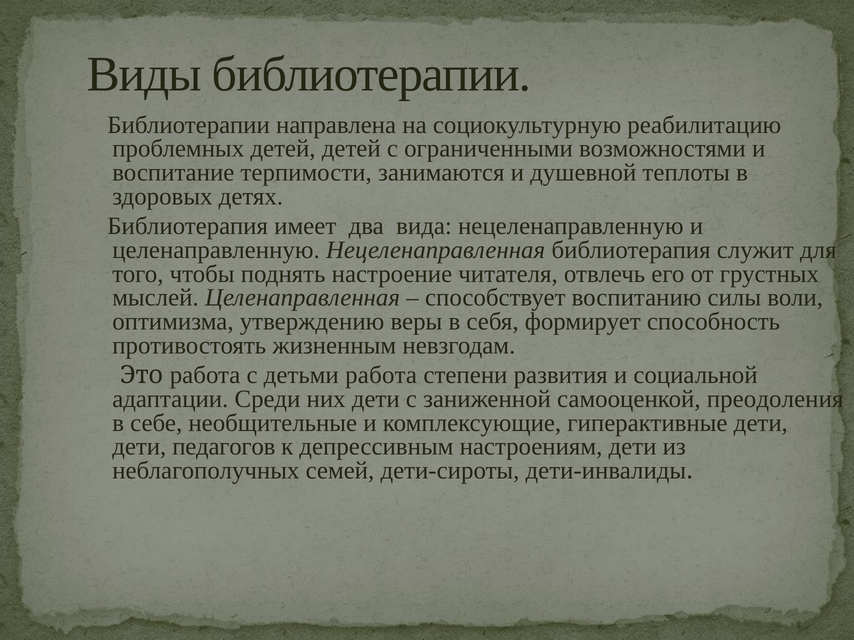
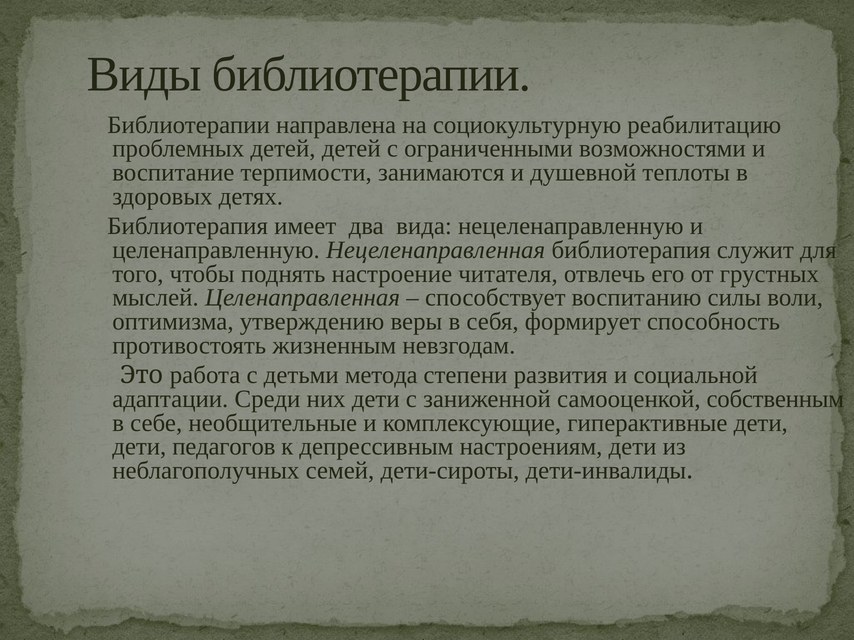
детьми работа: работа -> метода
преодоления: преодоления -> собственным
